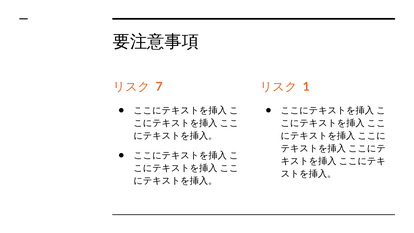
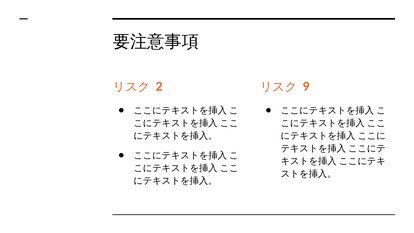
7: 7 -> 2
1: 1 -> 9
